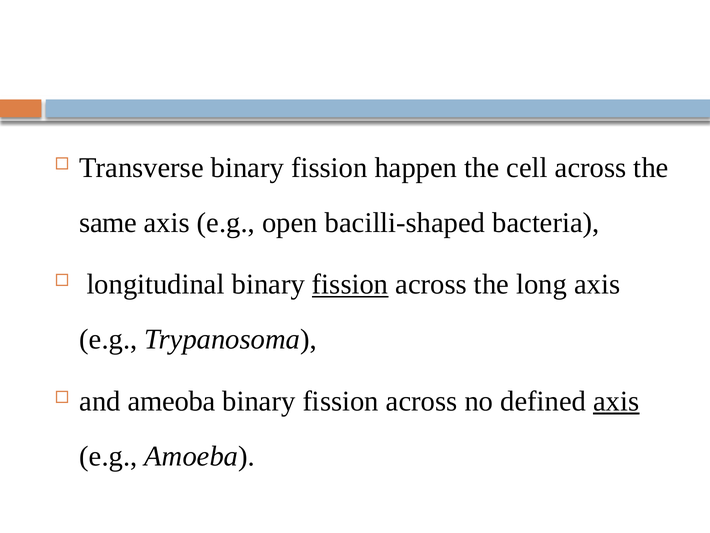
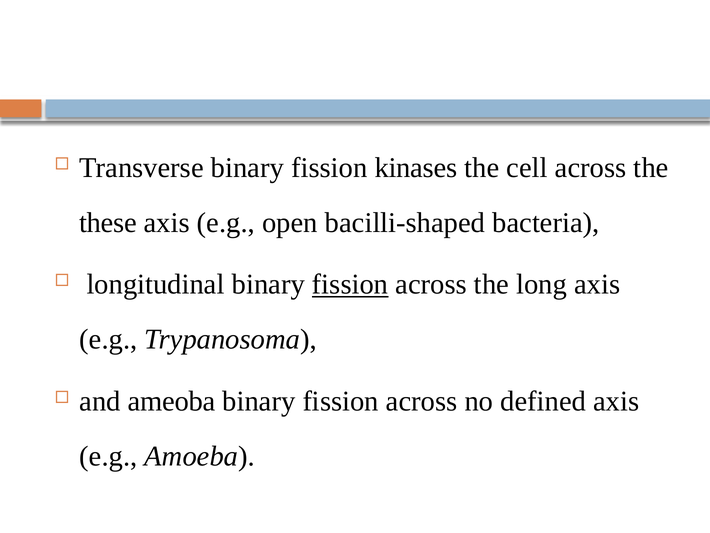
happen: happen -> kinases
same: same -> these
axis at (616, 401) underline: present -> none
